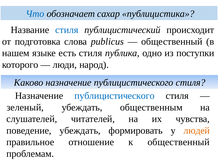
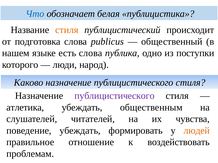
сахар: сахар -> белая
стиля at (67, 30) colour: blue -> orange
есть стиля: стиля -> слова
публицистического at (114, 96) colour: blue -> purple
зеленый: зеленый -> атлетика
к общественный: общественный -> воздействовать
